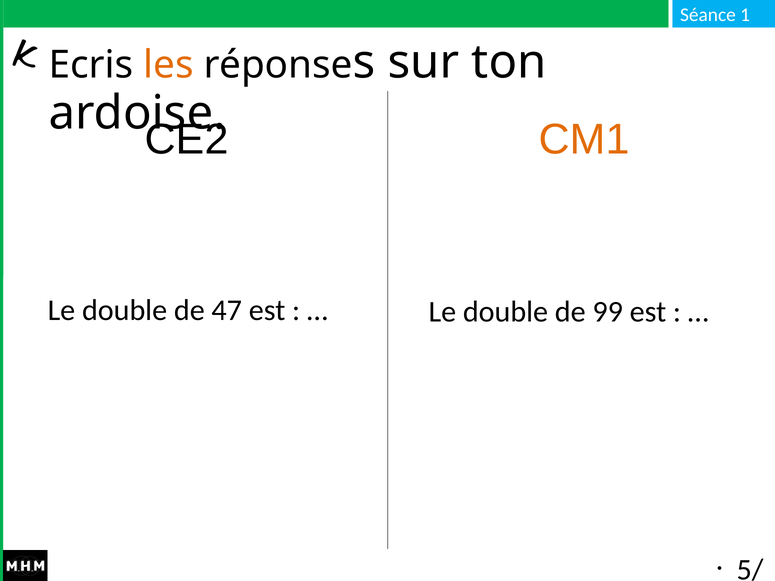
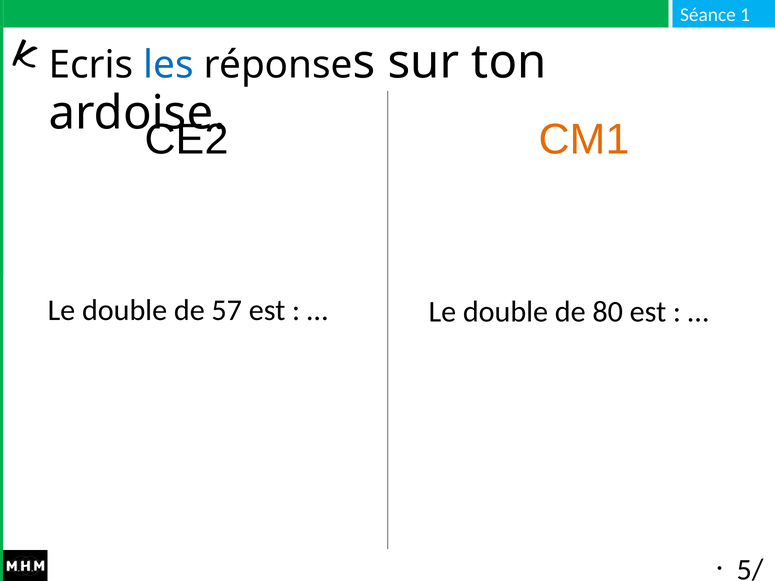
les colour: orange -> blue
47: 47 -> 57
99: 99 -> 80
